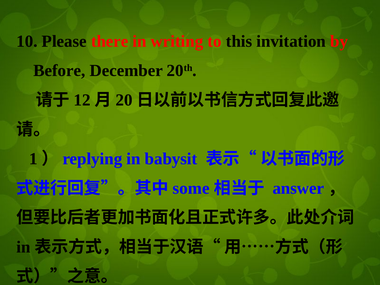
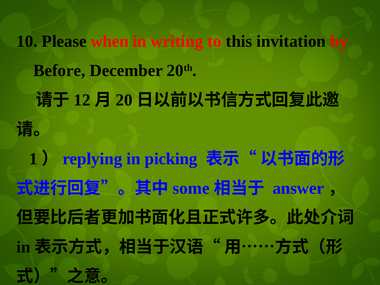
there: there -> when
babysit: babysit -> picking
